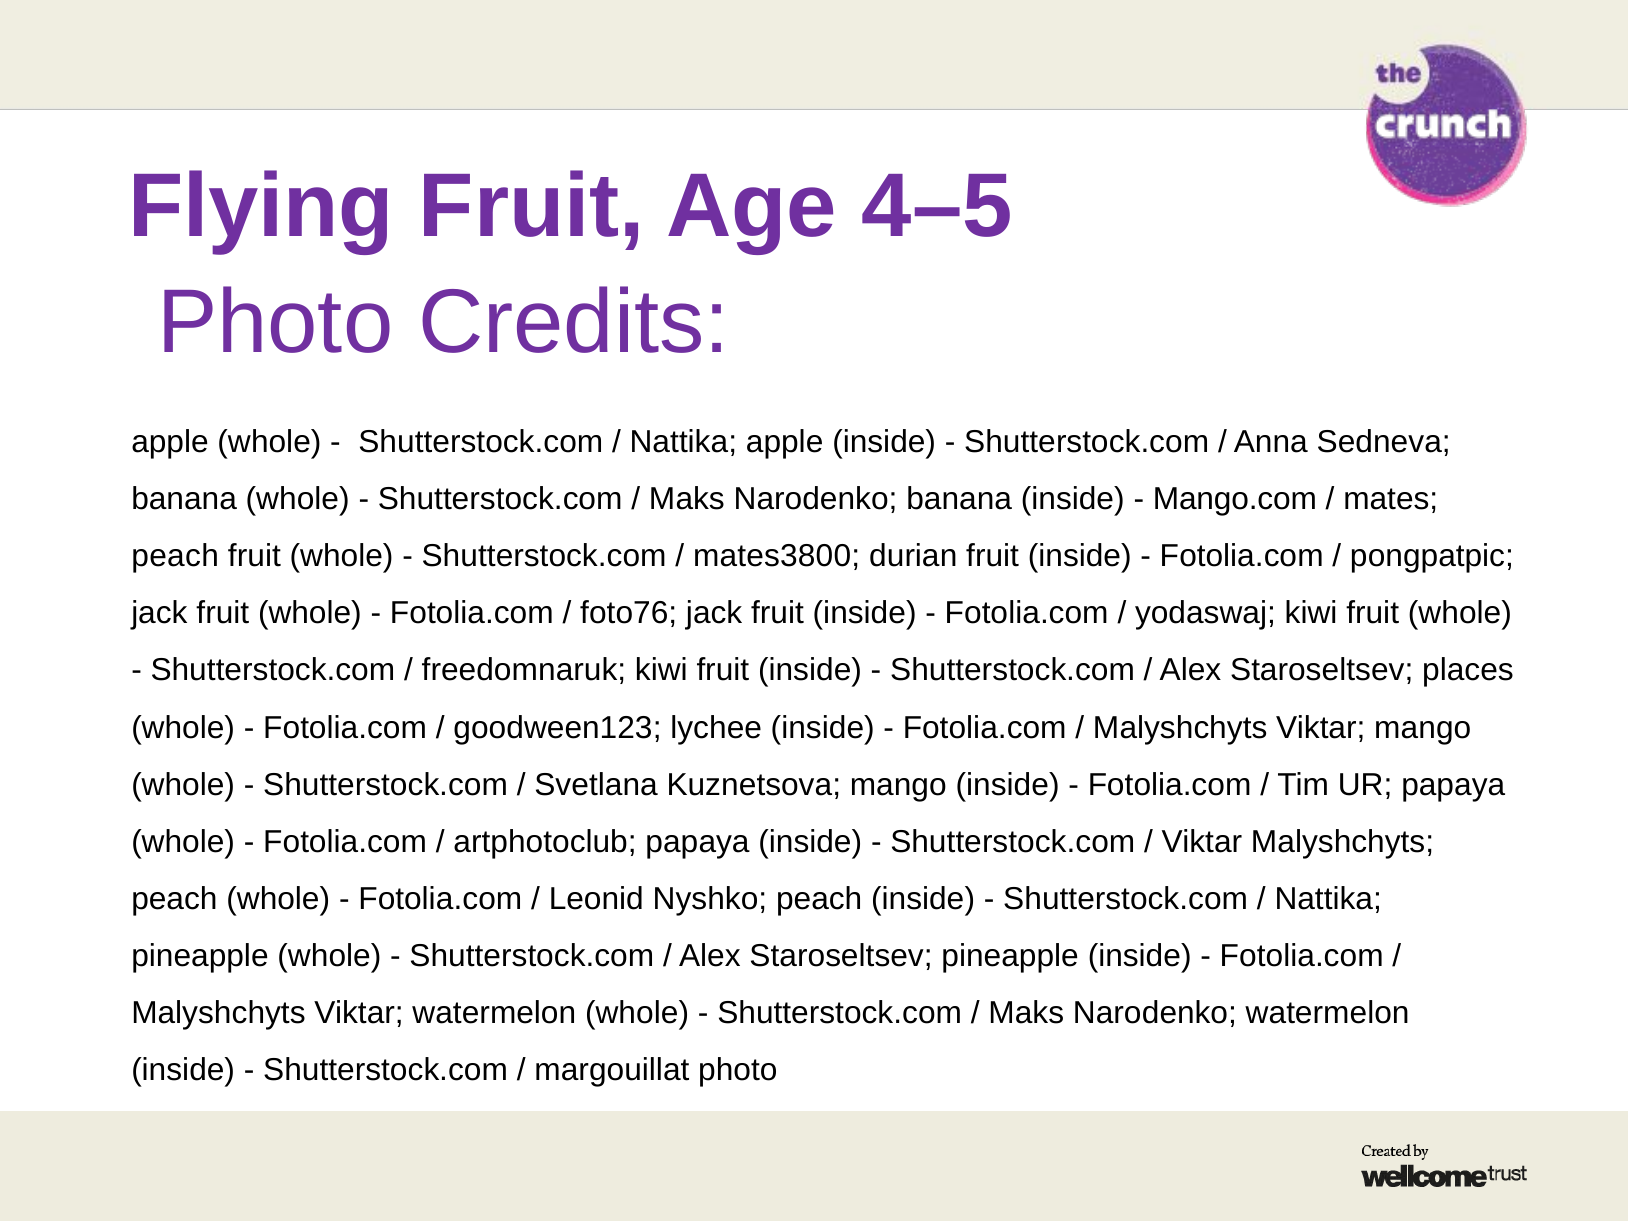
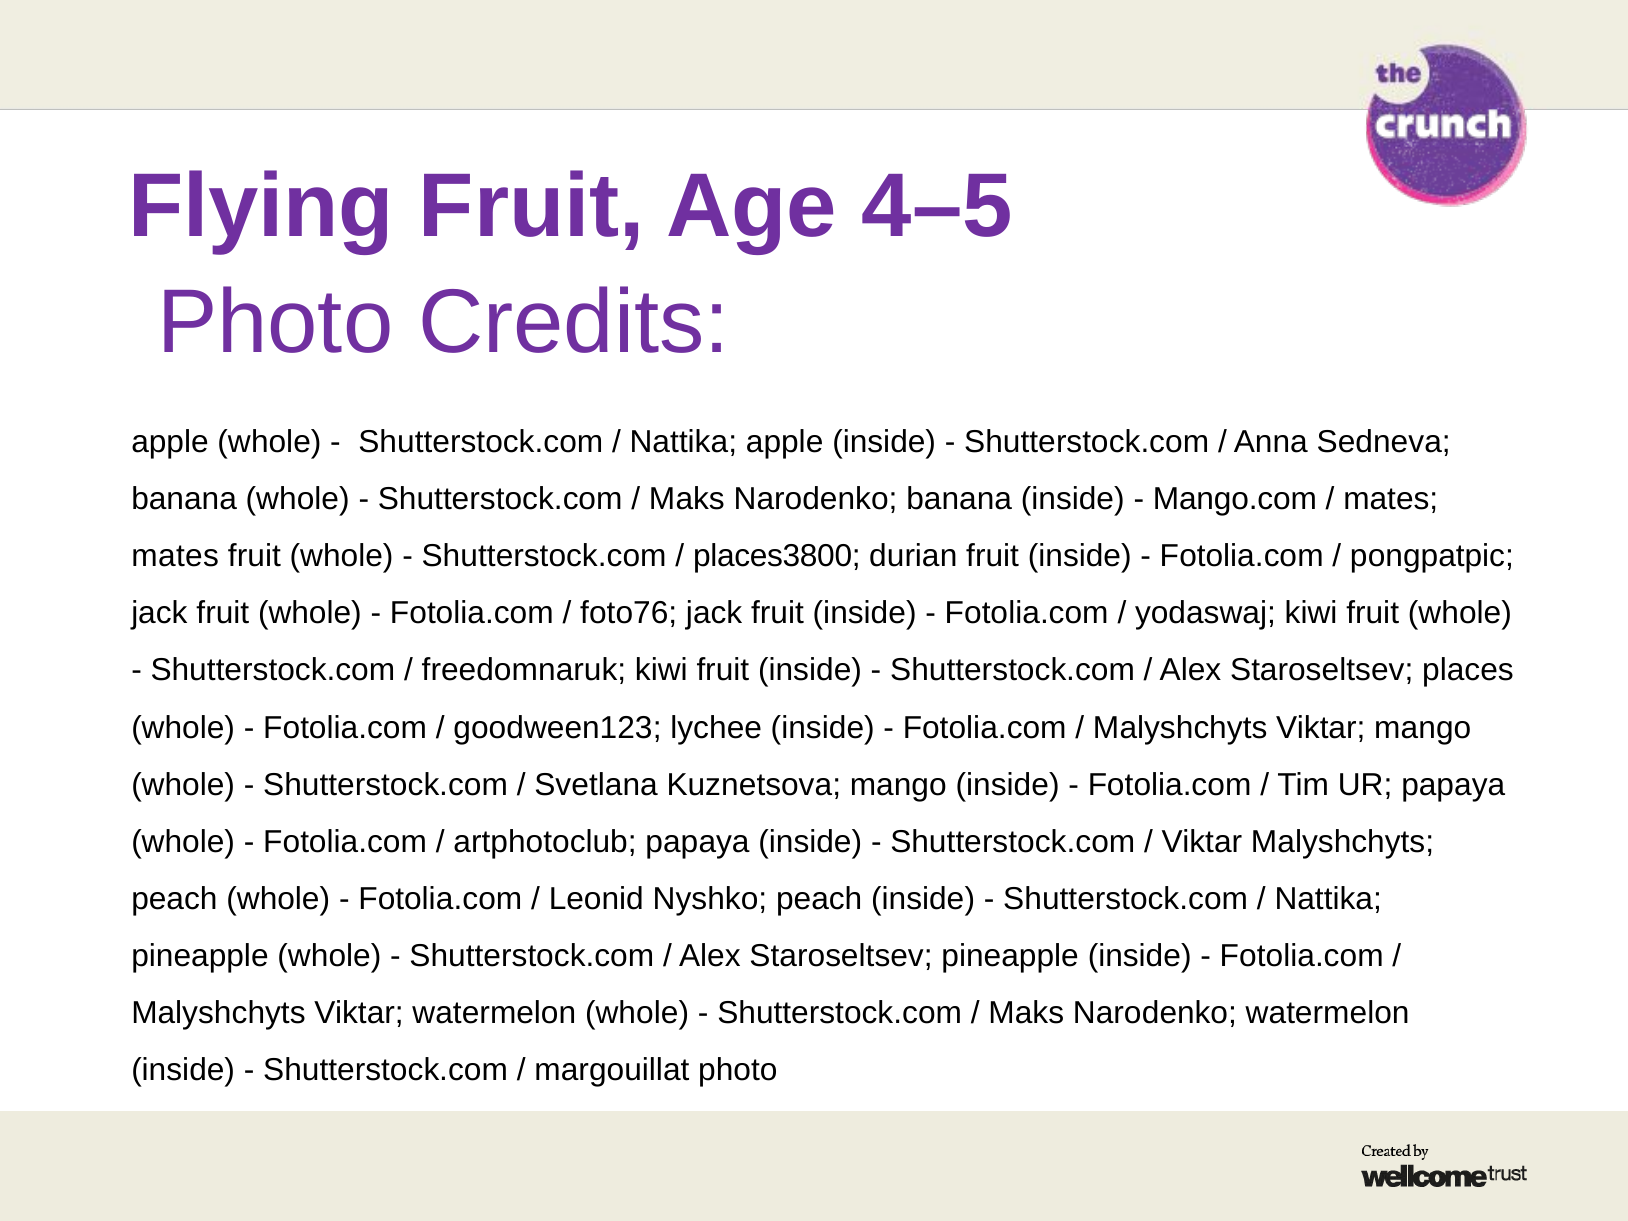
peach at (175, 556): peach -> mates
mates3800: mates3800 -> places3800
